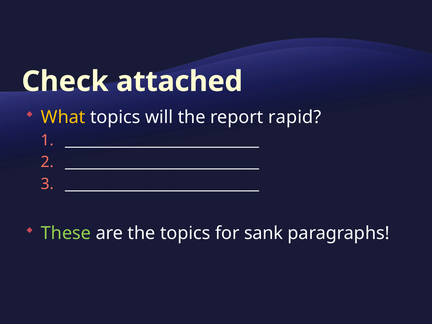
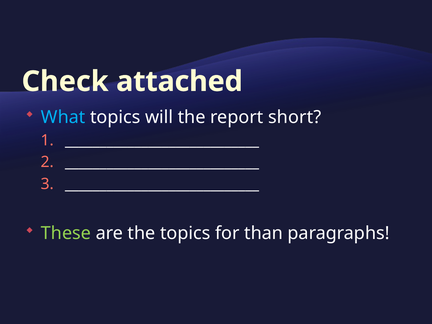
What colour: yellow -> light blue
rapid: rapid -> short
sank: sank -> than
